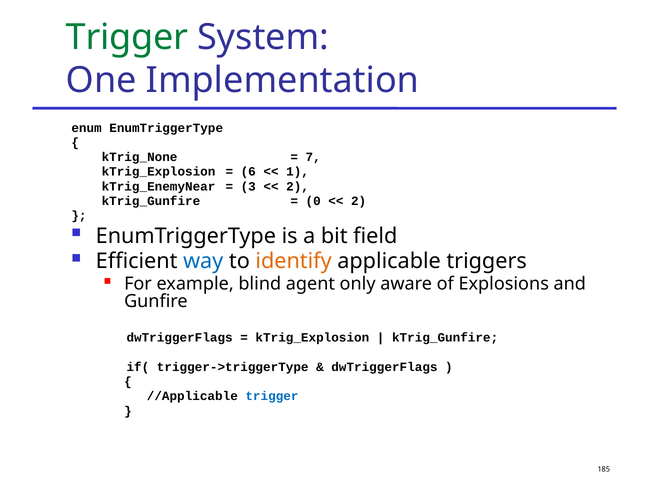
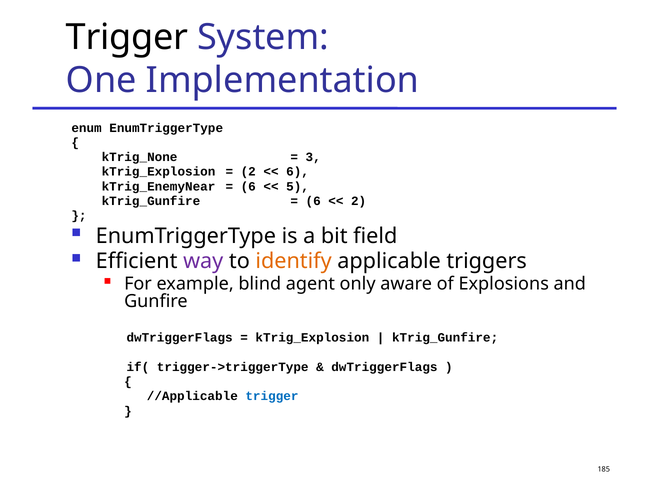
Trigger at (127, 37) colour: green -> black
7: 7 -> 3
6 at (248, 172): 6 -> 2
1 at (298, 172): 1 -> 6
3 at (248, 186): 3 -> 6
2 at (298, 186): 2 -> 5
0 at (313, 201): 0 -> 6
way colour: blue -> purple
